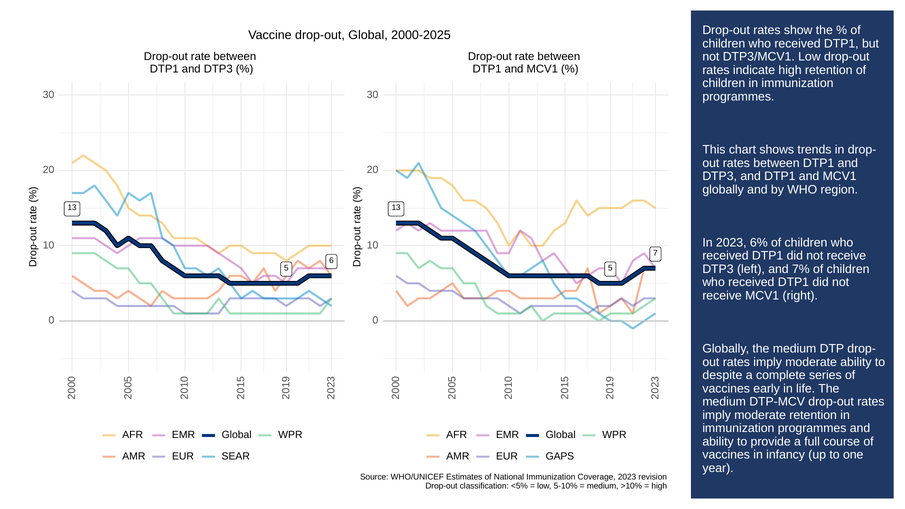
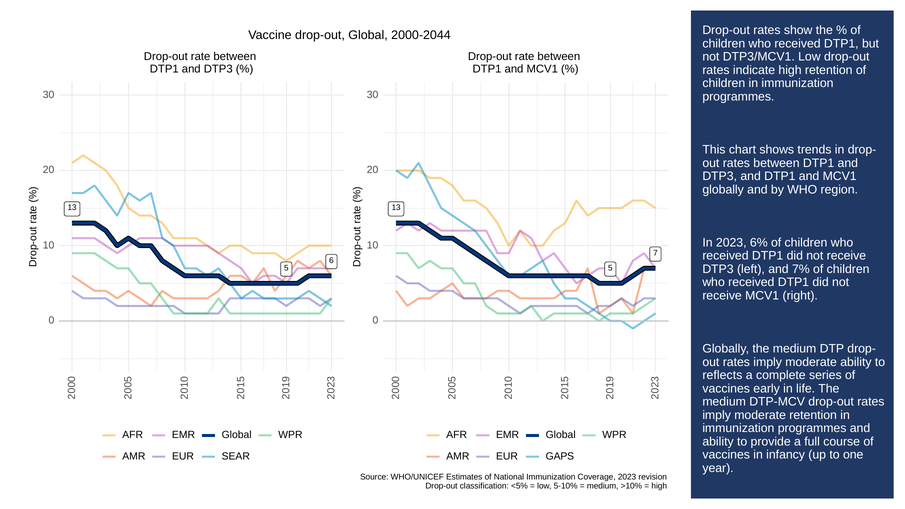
2000-2025: 2000-2025 -> 2000-2044
despite: despite -> reflects
